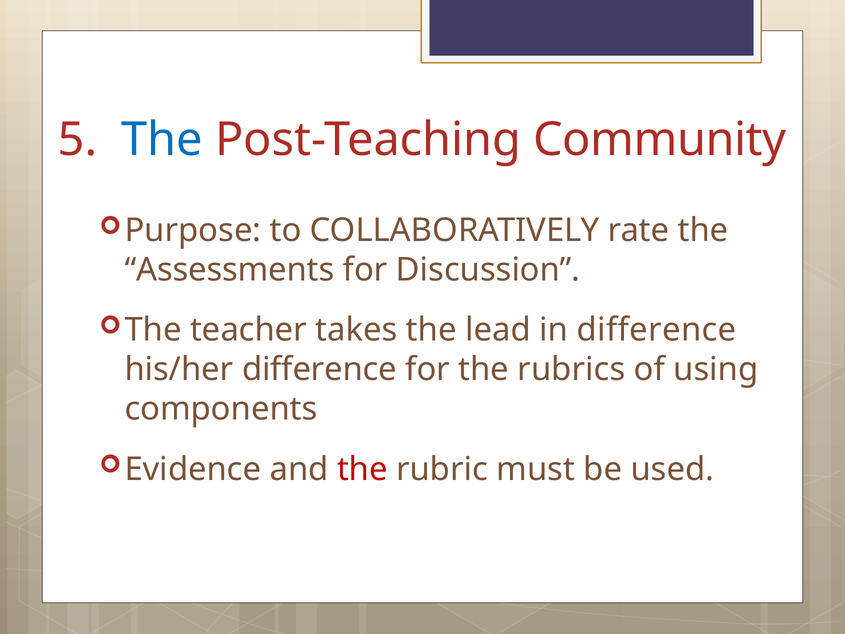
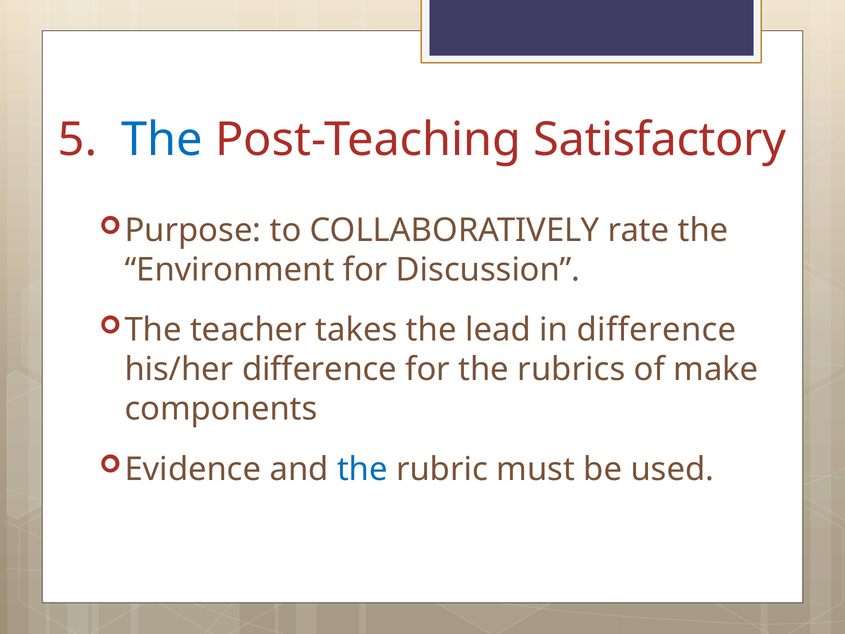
Community: Community -> Satisfactory
Assessments: Assessments -> Environment
using: using -> make
the at (362, 469) colour: red -> blue
